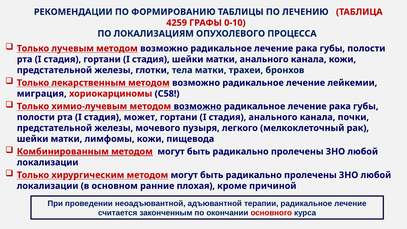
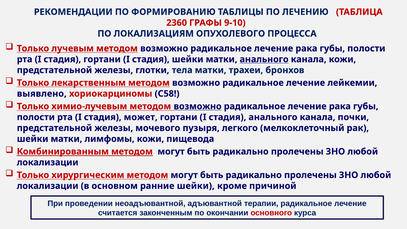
4259: 4259 -> 2360
0-10: 0-10 -> 9-10
анального at (264, 59) underline: none -> present
миграция: миграция -> выявлено
ранние плохая: плохая -> шейки
